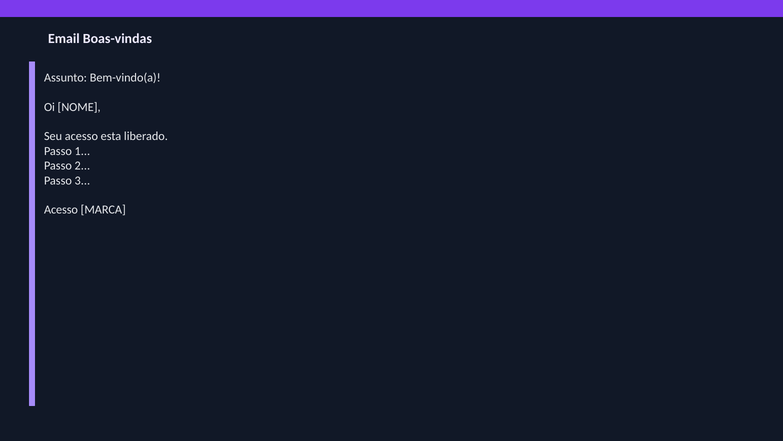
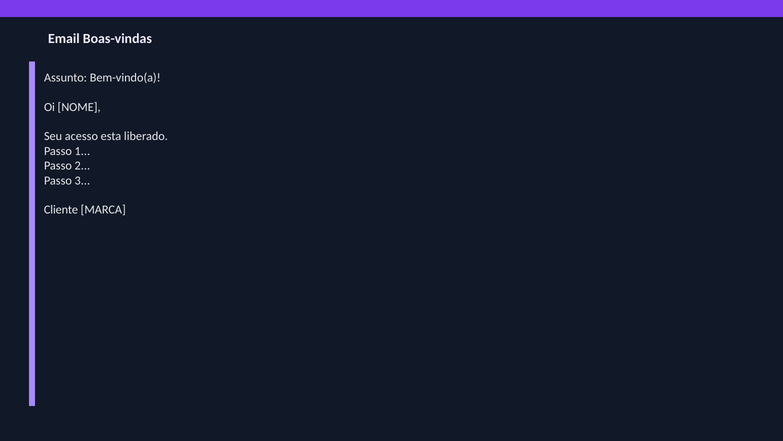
Acesso at (61, 210): Acesso -> Cliente
